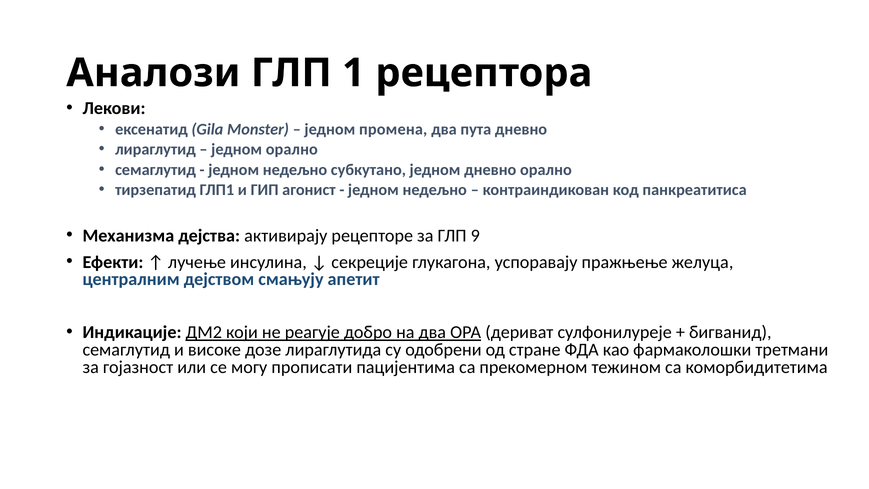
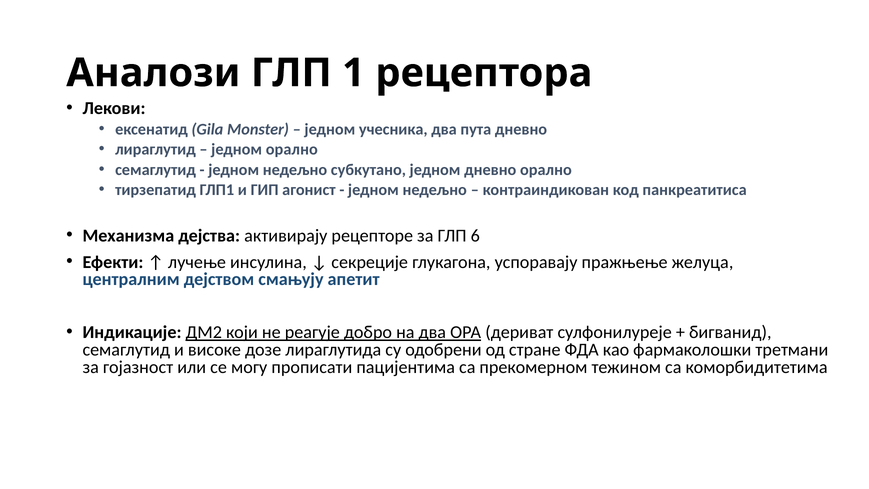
промена: промена -> учесника
9: 9 -> 6
